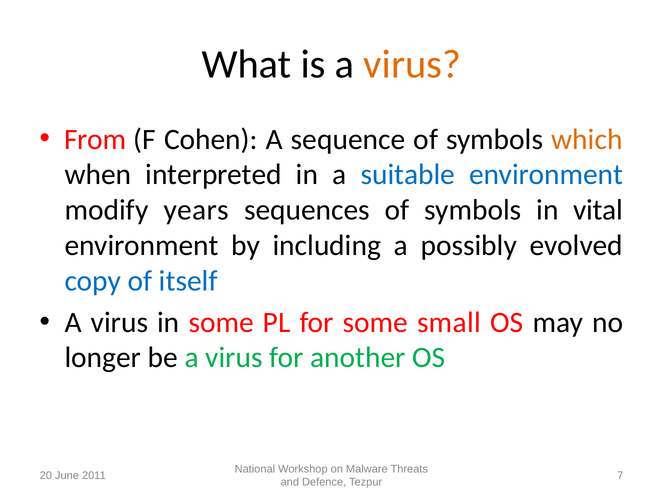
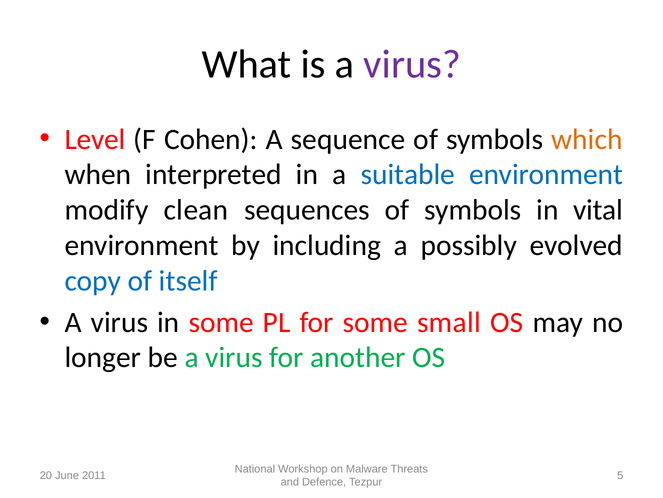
virus at (412, 64) colour: orange -> purple
From: From -> Level
years: years -> clean
7: 7 -> 5
